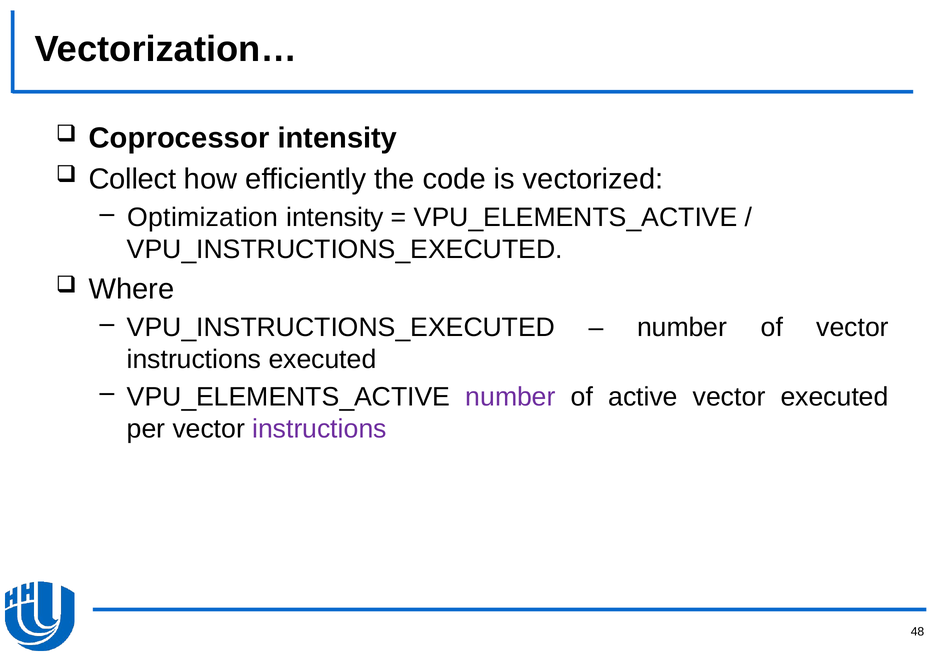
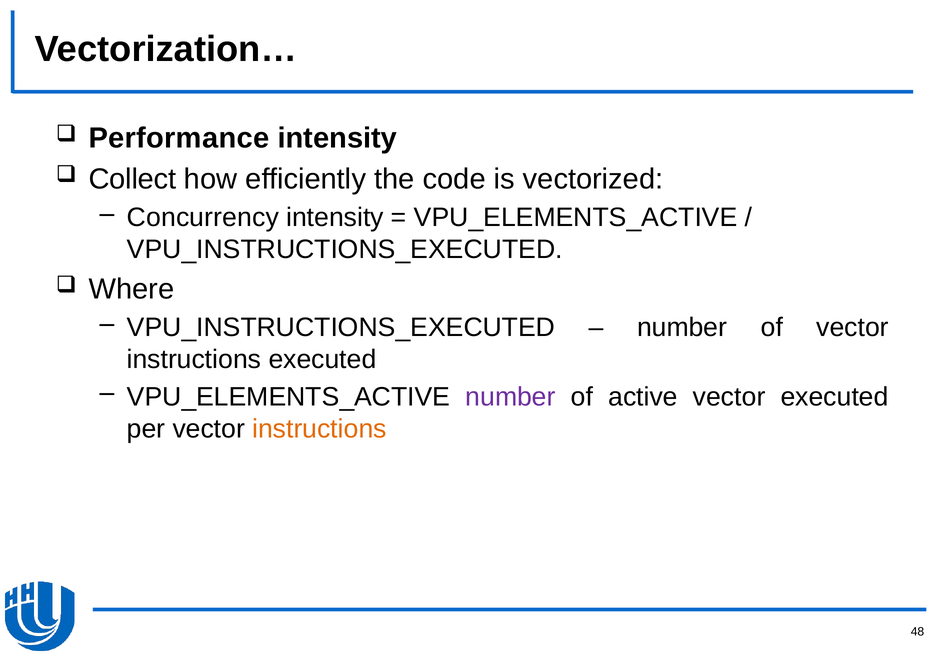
Coprocessor: Coprocessor -> Performance
Optimization: Optimization -> Concurrency
instructions at (319, 429) colour: purple -> orange
